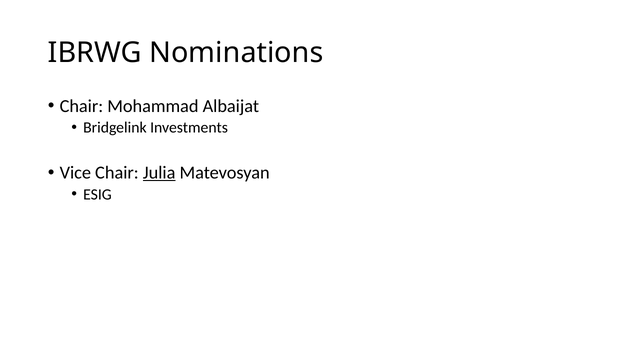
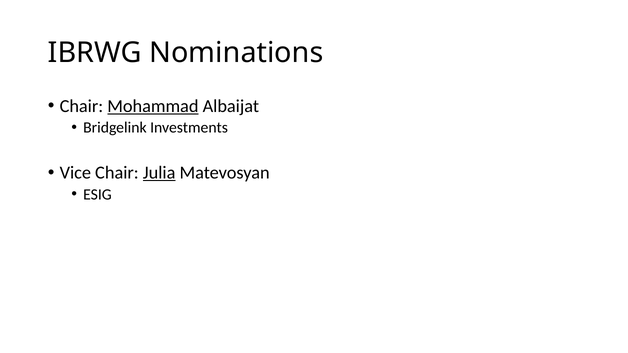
Mohammad underline: none -> present
